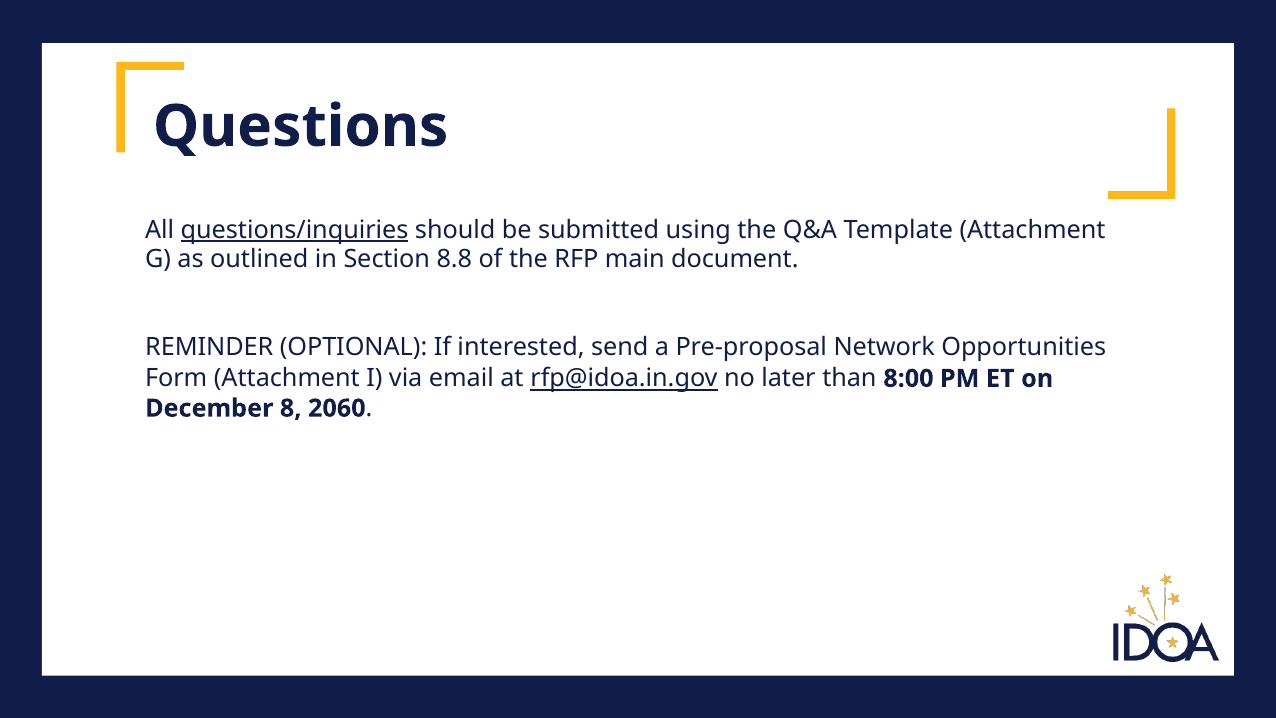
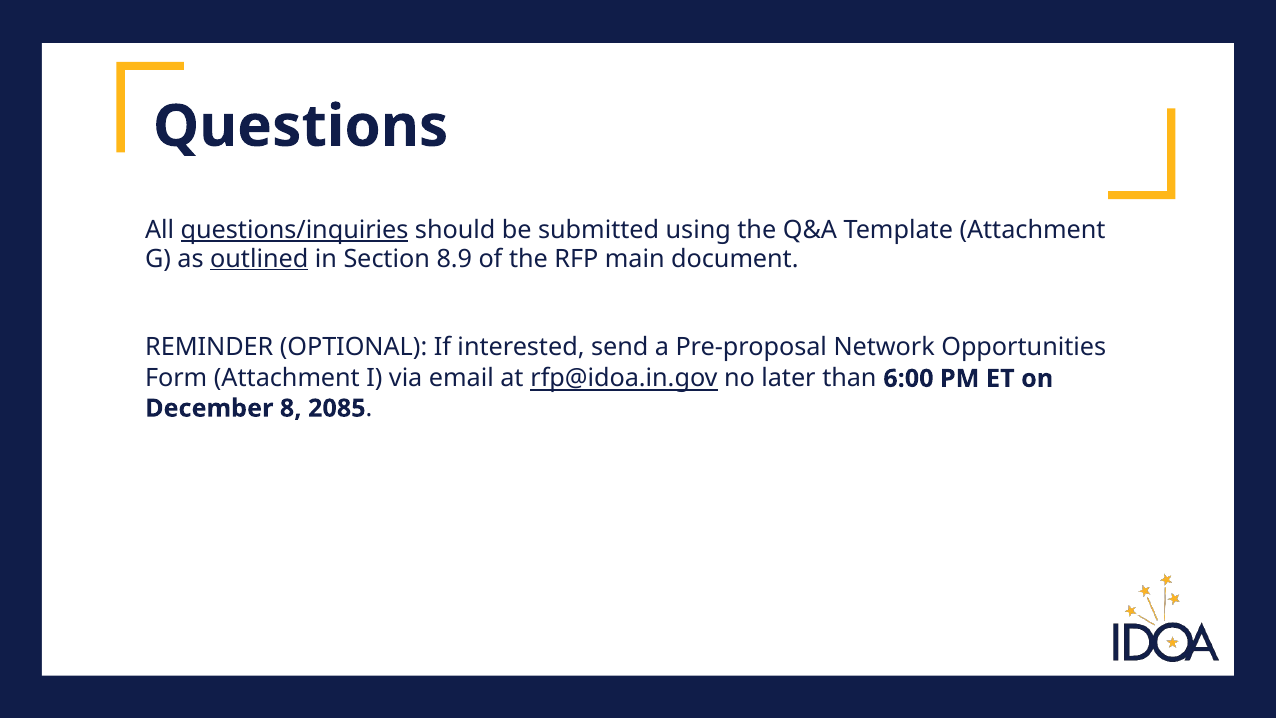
outlined underline: none -> present
8.8: 8.8 -> 8.9
8:00: 8:00 -> 6:00
2060: 2060 -> 2085
